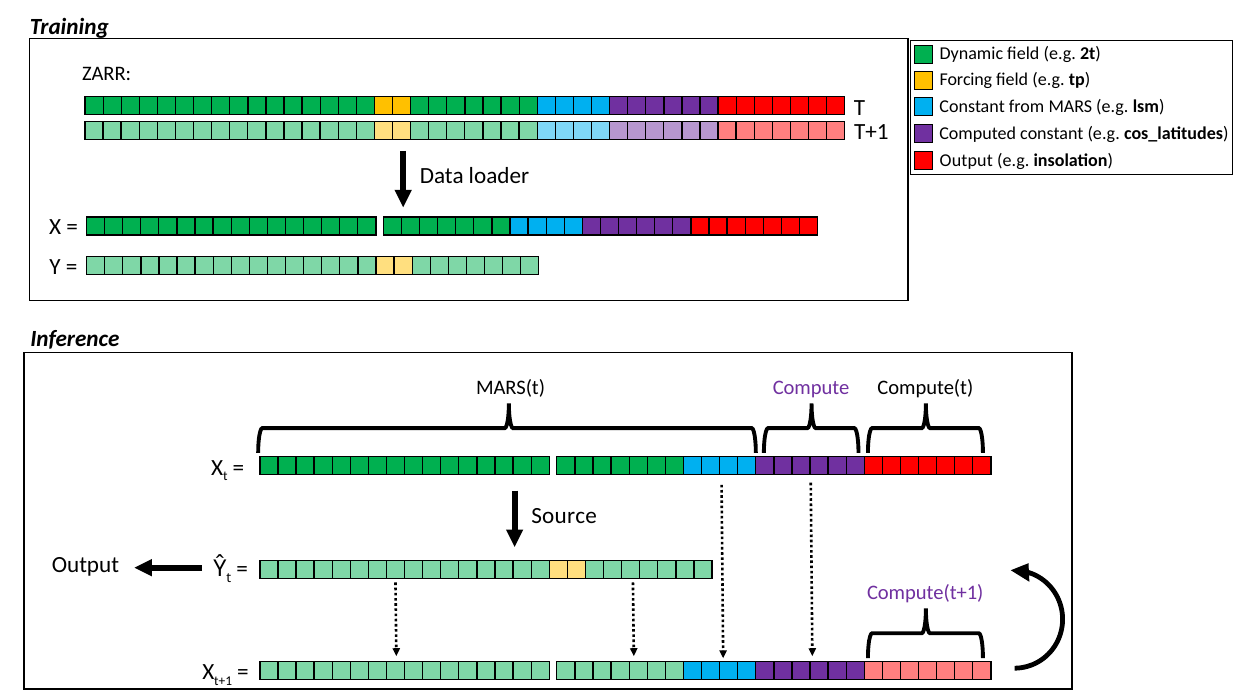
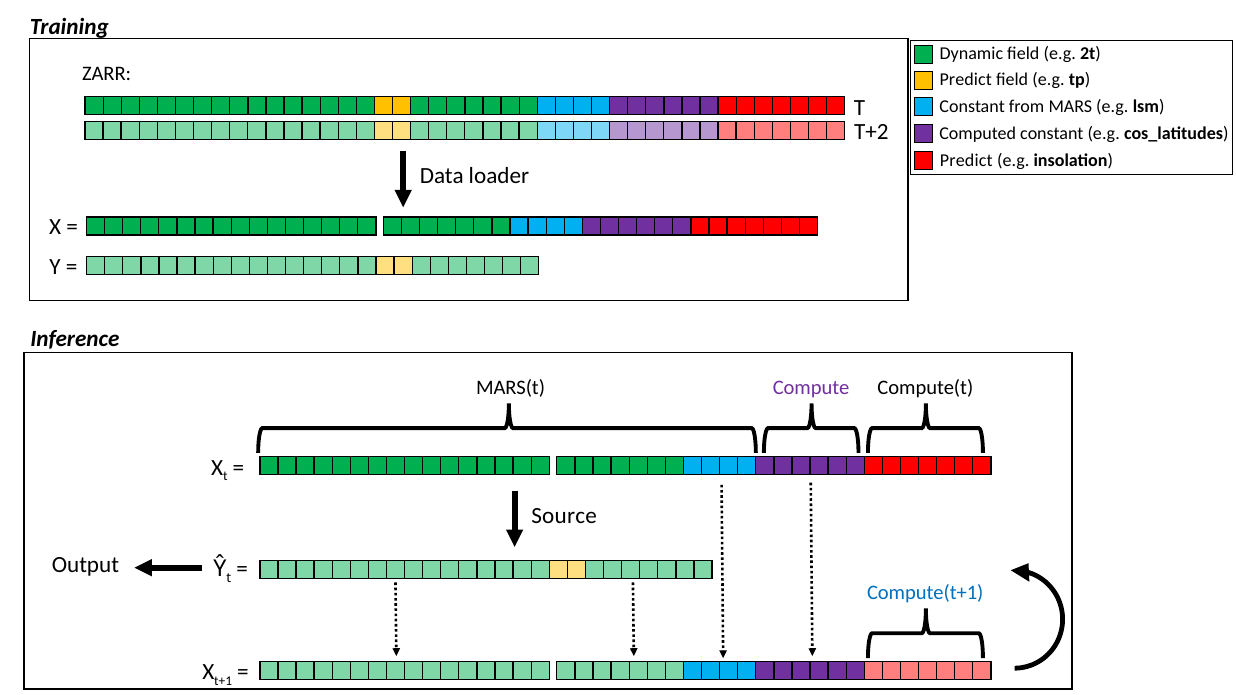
Forcing at (966, 80): Forcing -> Predict
T+1 at (871, 132): T+1 -> T+2
Output at (966, 160): Output -> Predict
Compute(t+1 colour: purple -> blue
